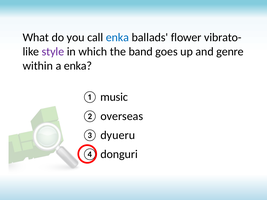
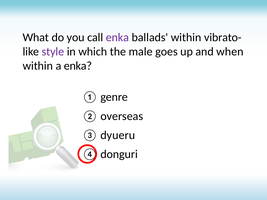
enka at (117, 37) colour: blue -> purple
ballads flower: flower -> within
band: band -> male
genre: genre -> when
music: music -> genre
